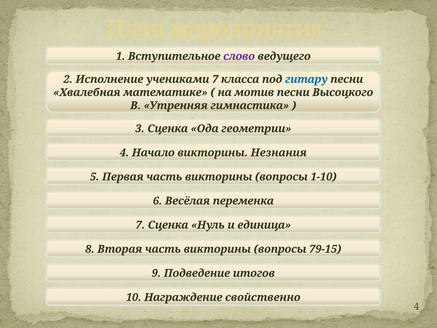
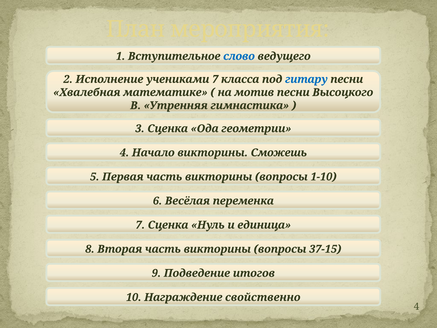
слово colour: purple -> blue
Незнания: Незнания -> Сможешь
79-15: 79-15 -> 37-15
